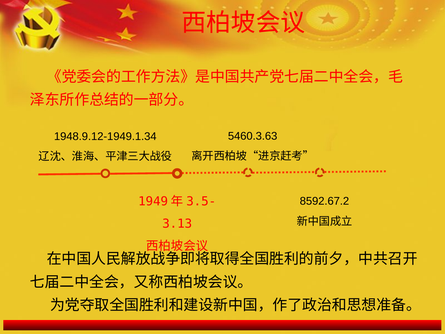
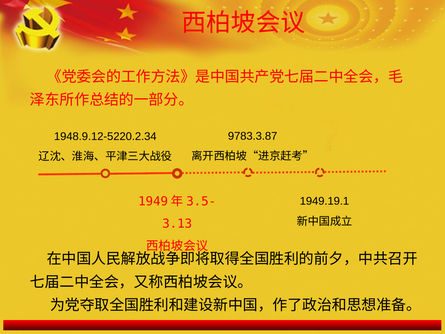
5460.3.63: 5460.3.63 -> 9783.3.87
1948.9.12-1949.1.34: 1948.9.12-1949.1.34 -> 1948.9.12-5220.2.34
8592.67.2: 8592.67.2 -> 1949.19.1
